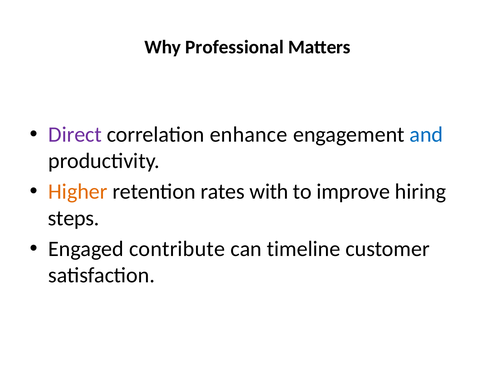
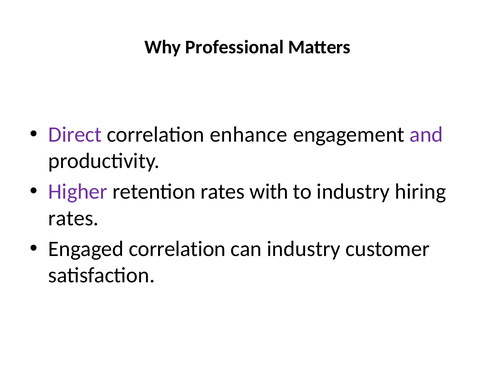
and colour: blue -> purple
Higher colour: orange -> purple
to improve: improve -> industry
steps at (74, 218): steps -> rates
Engaged contribute: contribute -> correlation
can timeline: timeline -> industry
